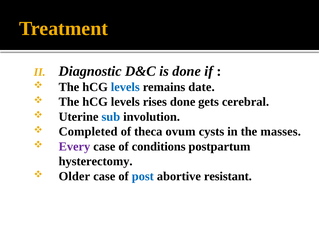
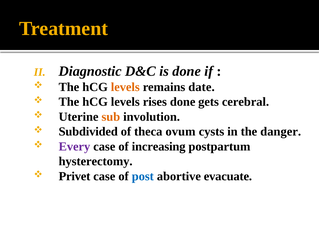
levels at (125, 87) colour: blue -> orange
sub colour: blue -> orange
Completed: Completed -> Subdivided
masses: masses -> danger
conditions: conditions -> increasing
Older: Older -> Privet
resistant: resistant -> evacuate
